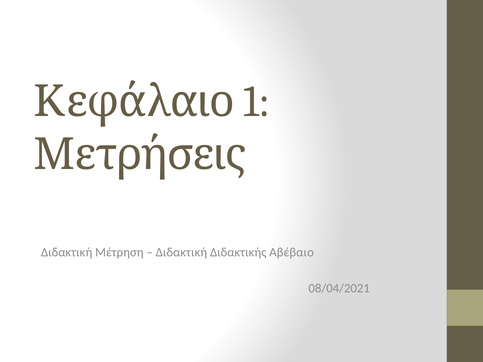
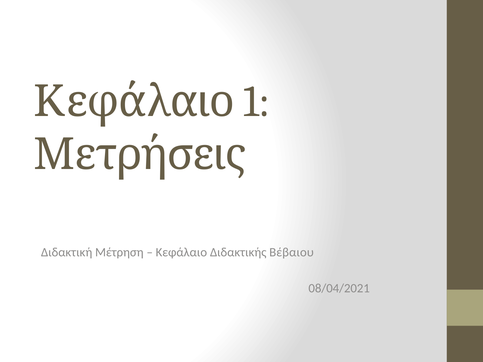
Διδακτική at (181, 252): Διδακτική -> Κεφάλαιο
Αβέβαιο: Αβέβαιο -> Βέβαιου
